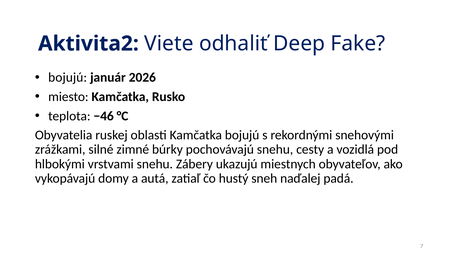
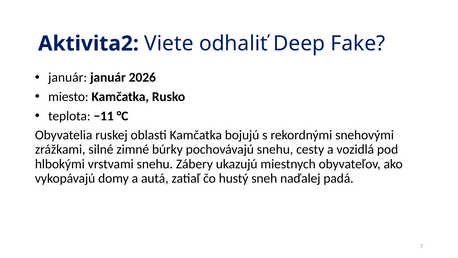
bojujú at (68, 77): bojujú -> január
−46: −46 -> −11
